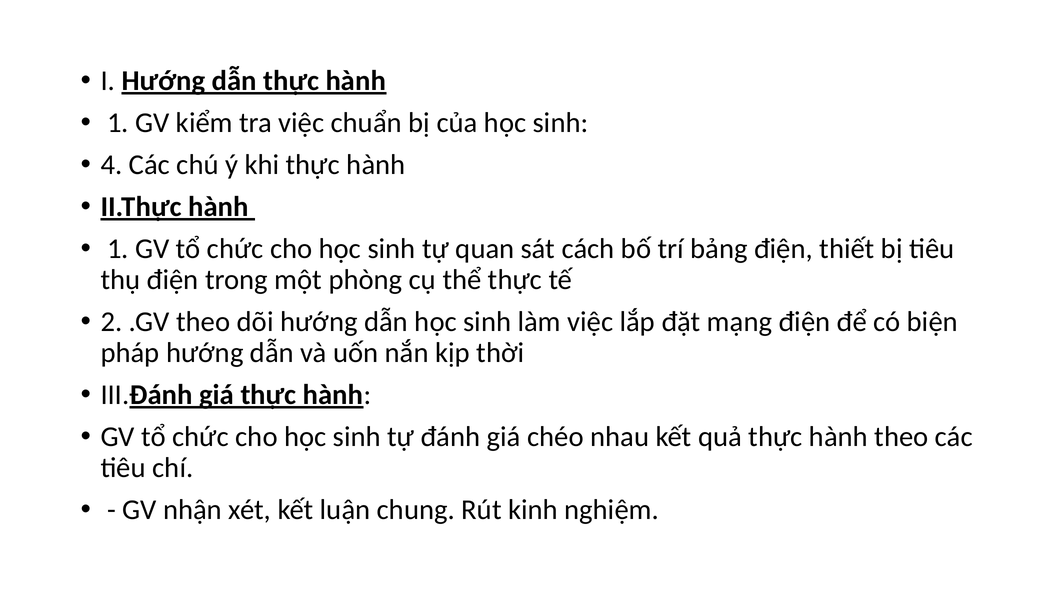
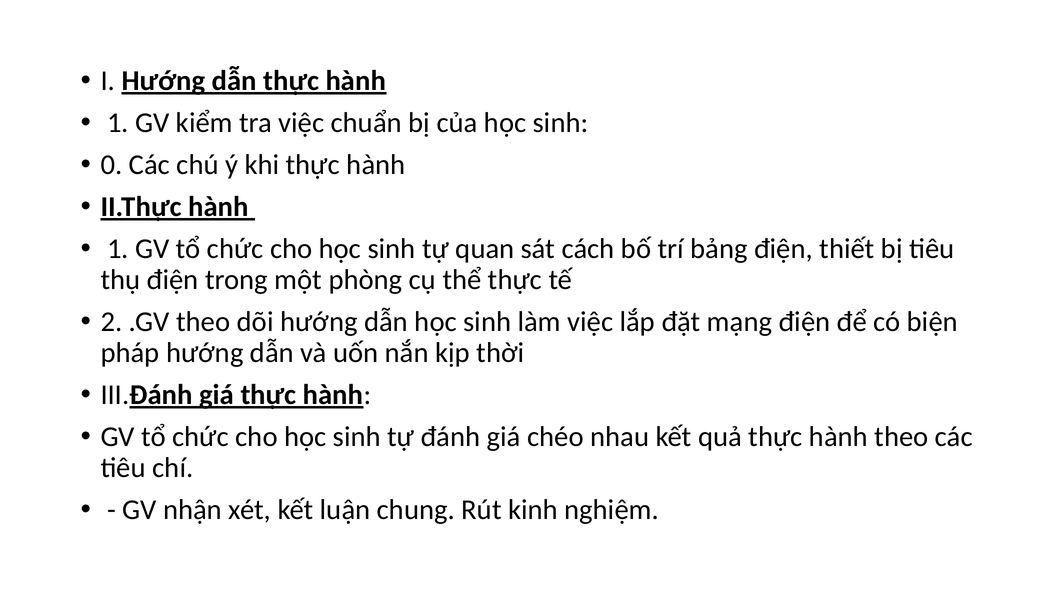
4: 4 -> 0
